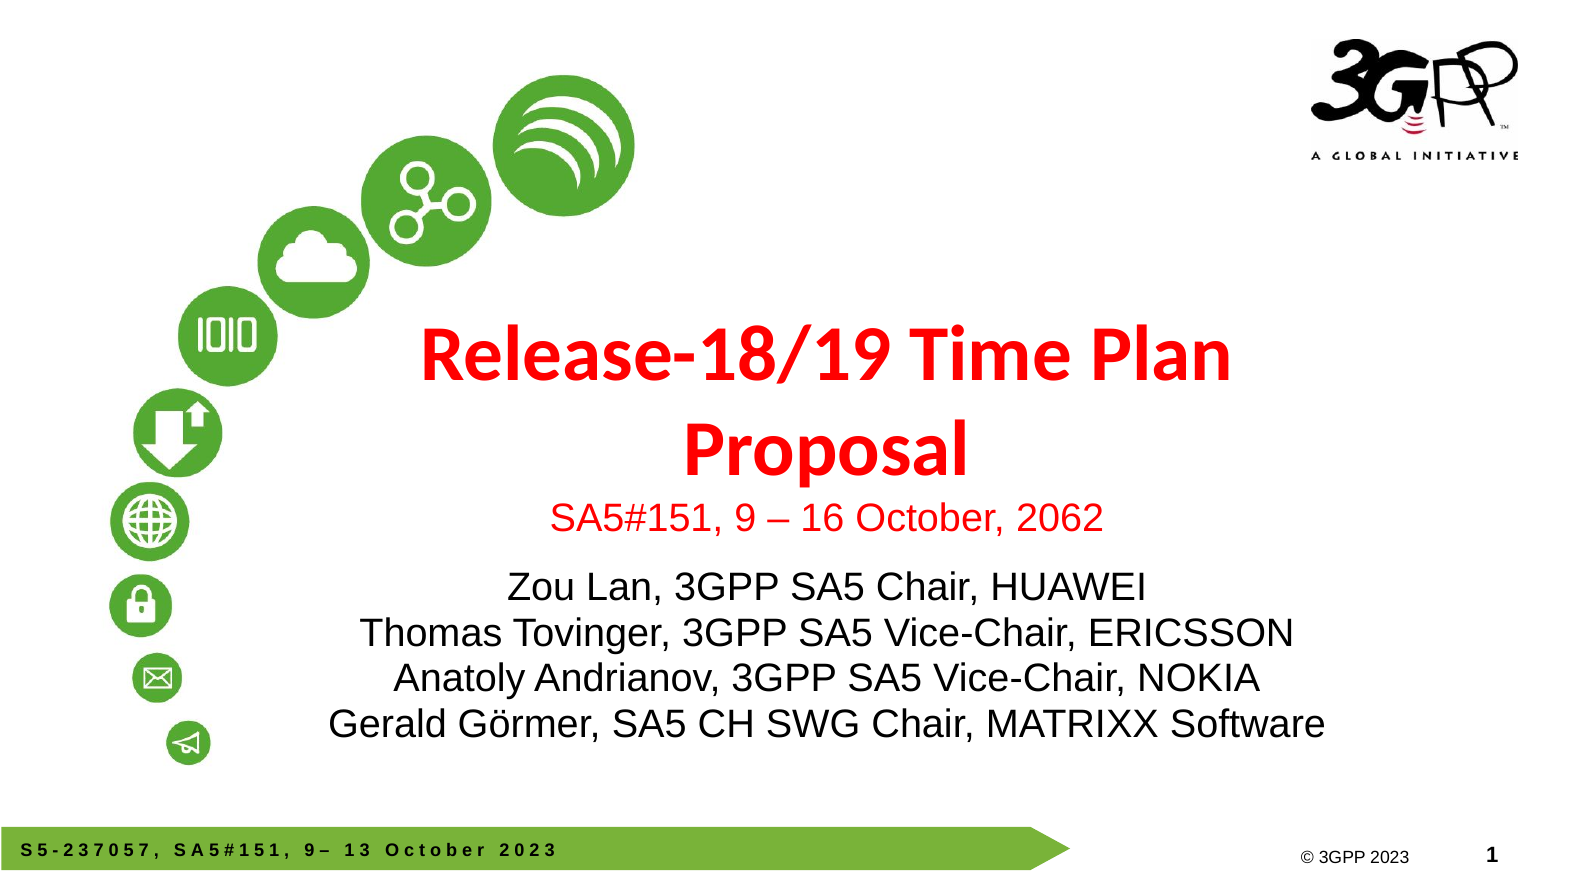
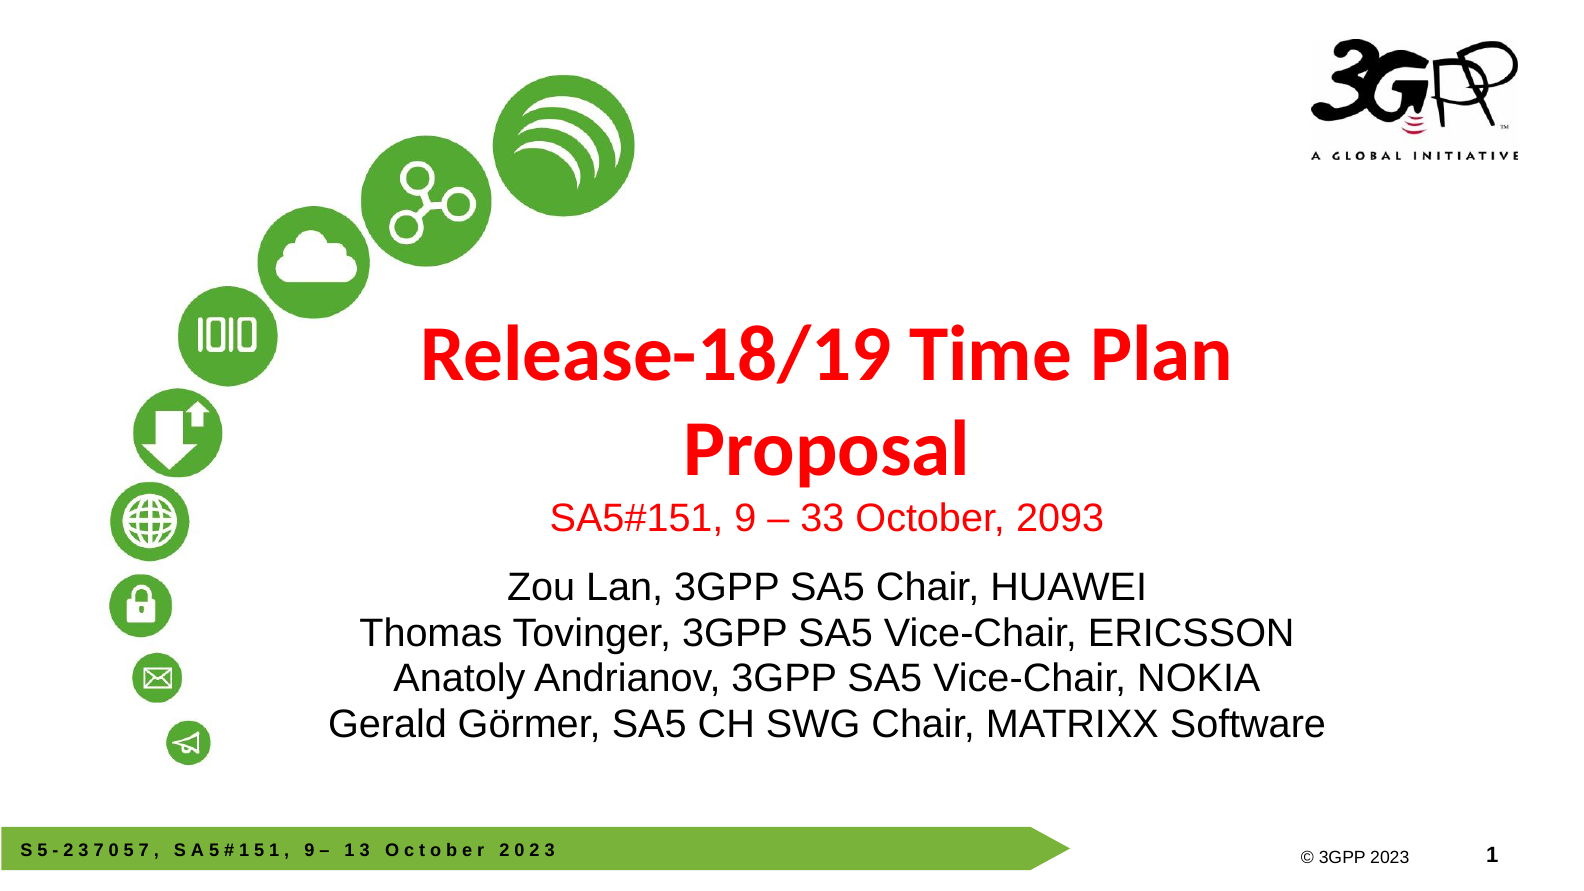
16: 16 -> 33
2062: 2062 -> 2093
